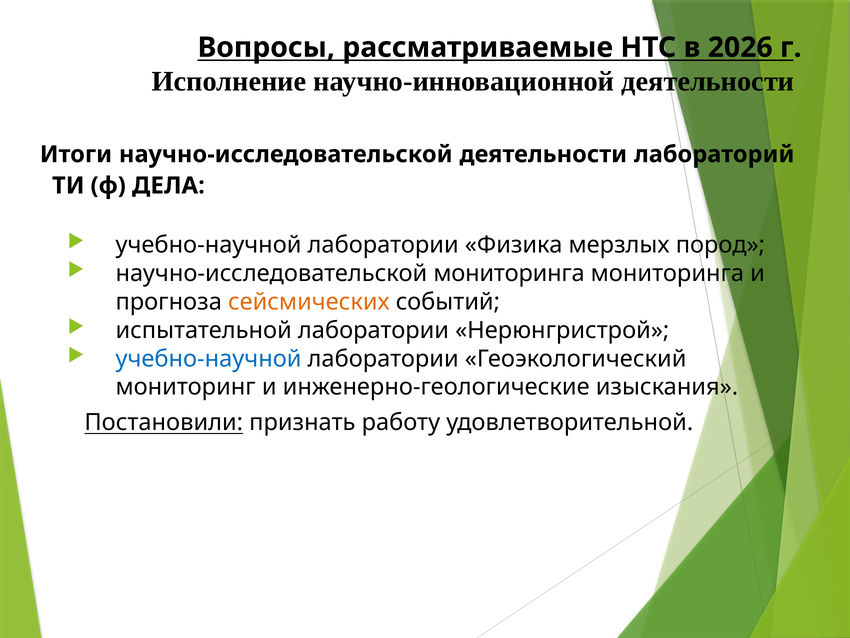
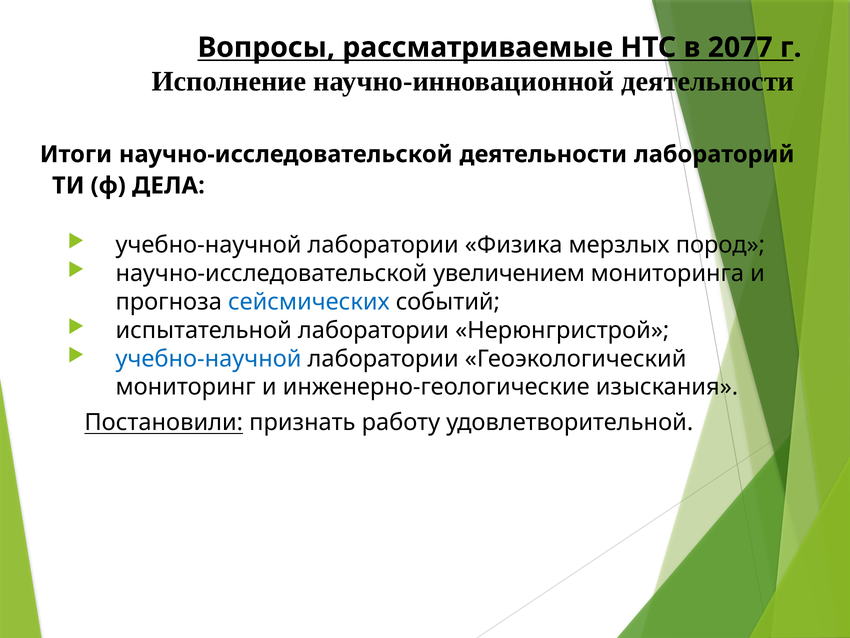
2026: 2026 -> 2077
научно-исследовательской мониторинга: мониторинга -> увеличением
сейсмических colour: orange -> blue
